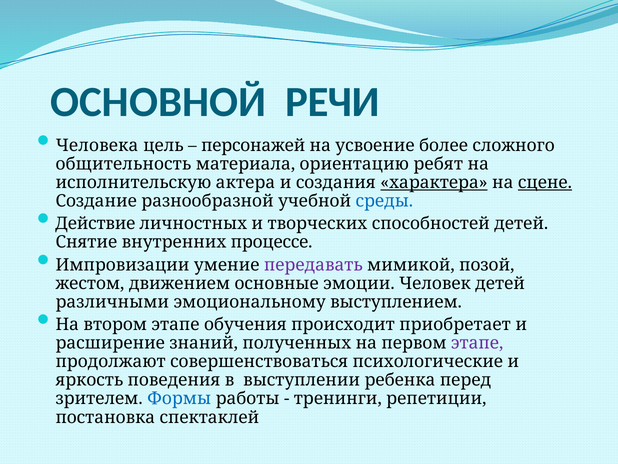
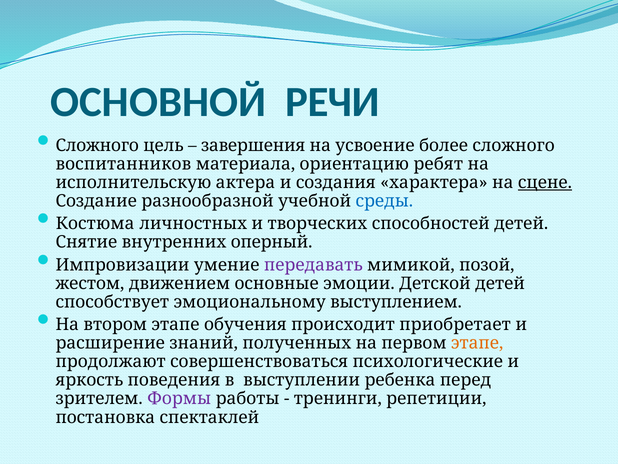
Человека at (97, 145): Человека -> Сложного
персонажей: персонажей -> завершения
общительность: общительность -> воспитанников
характера underline: present -> none
Действие: Действие -> Костюма
процессе: процессе -> оперный
Человек: Человек -> Детской
различными: различными -> способствует
этапе at (477, 343) colour: purple -> orange
Формы colour: blue -> purple
